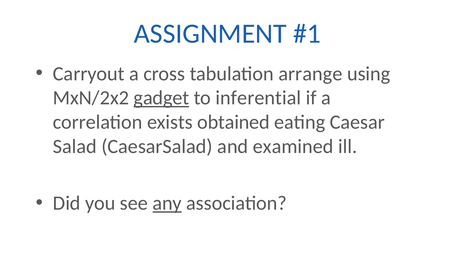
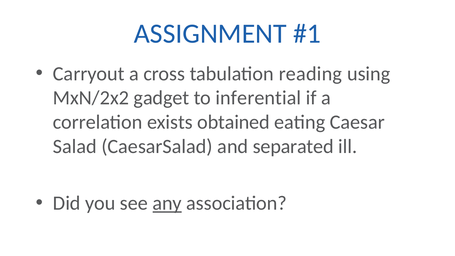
arrange: arrange -> reading
gadget underline: present -> none
examined: examined -> separated
